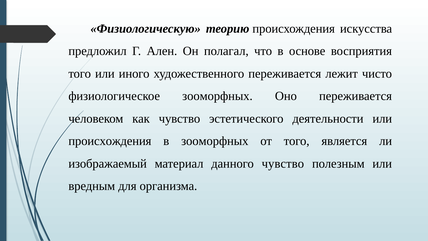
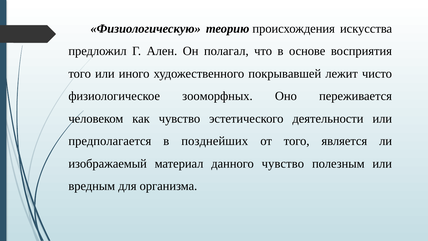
художественного переживается: переживается -> покрывавшей
происхождения at (110, 141): происхождения -> предполагается
в зооморфных: зооморфных -> позднейших
